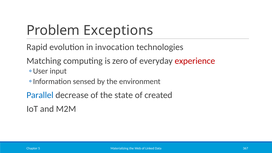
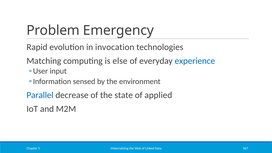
Exceptions: Exceptions -> Emergency
zero: zero -> else
experience colour: red -> blue
created: created -> applied
